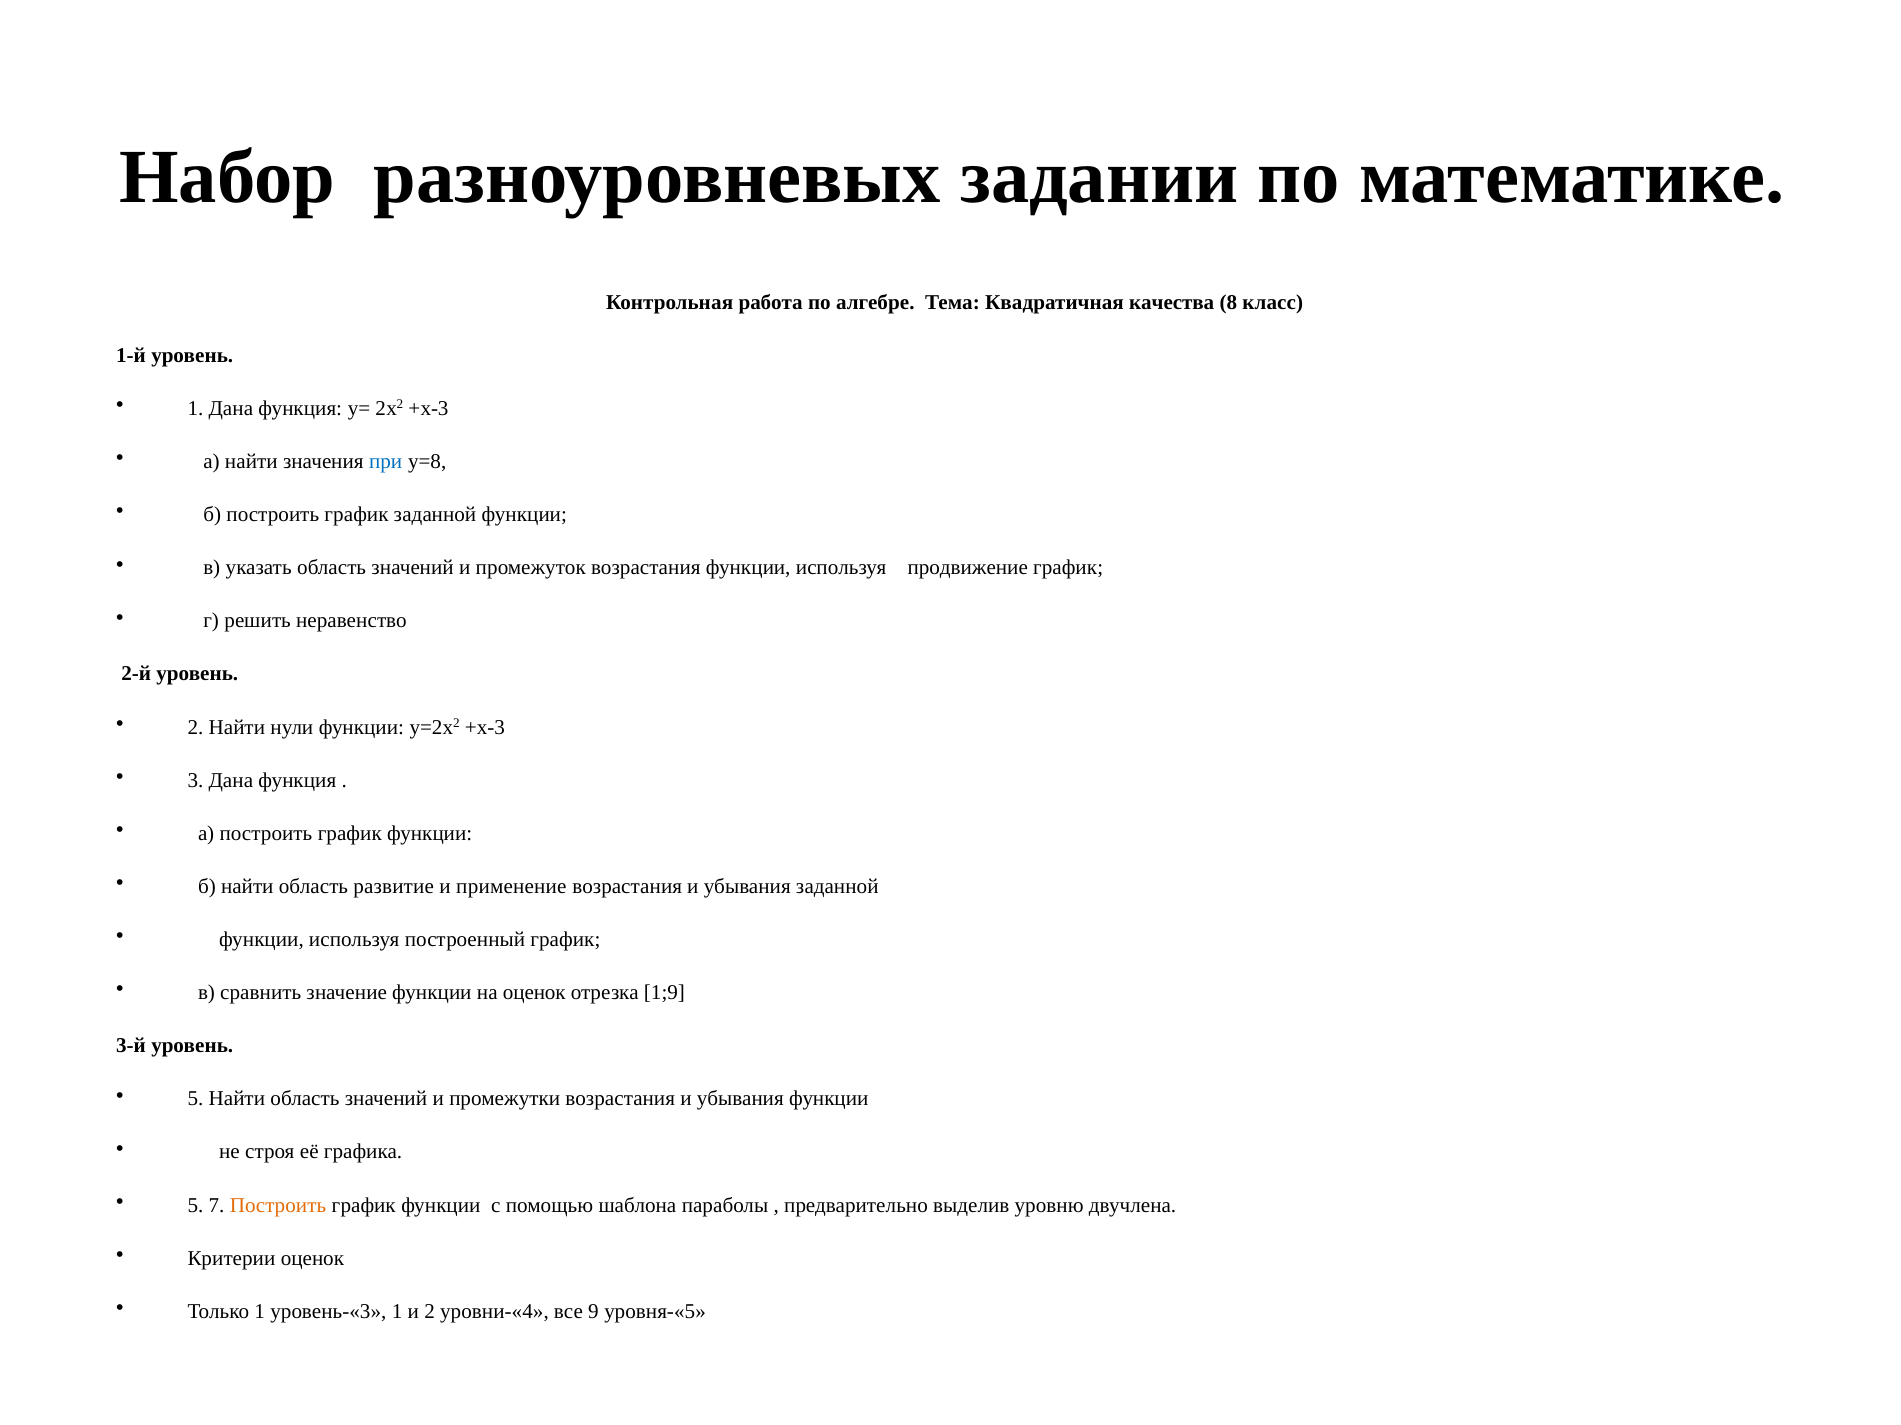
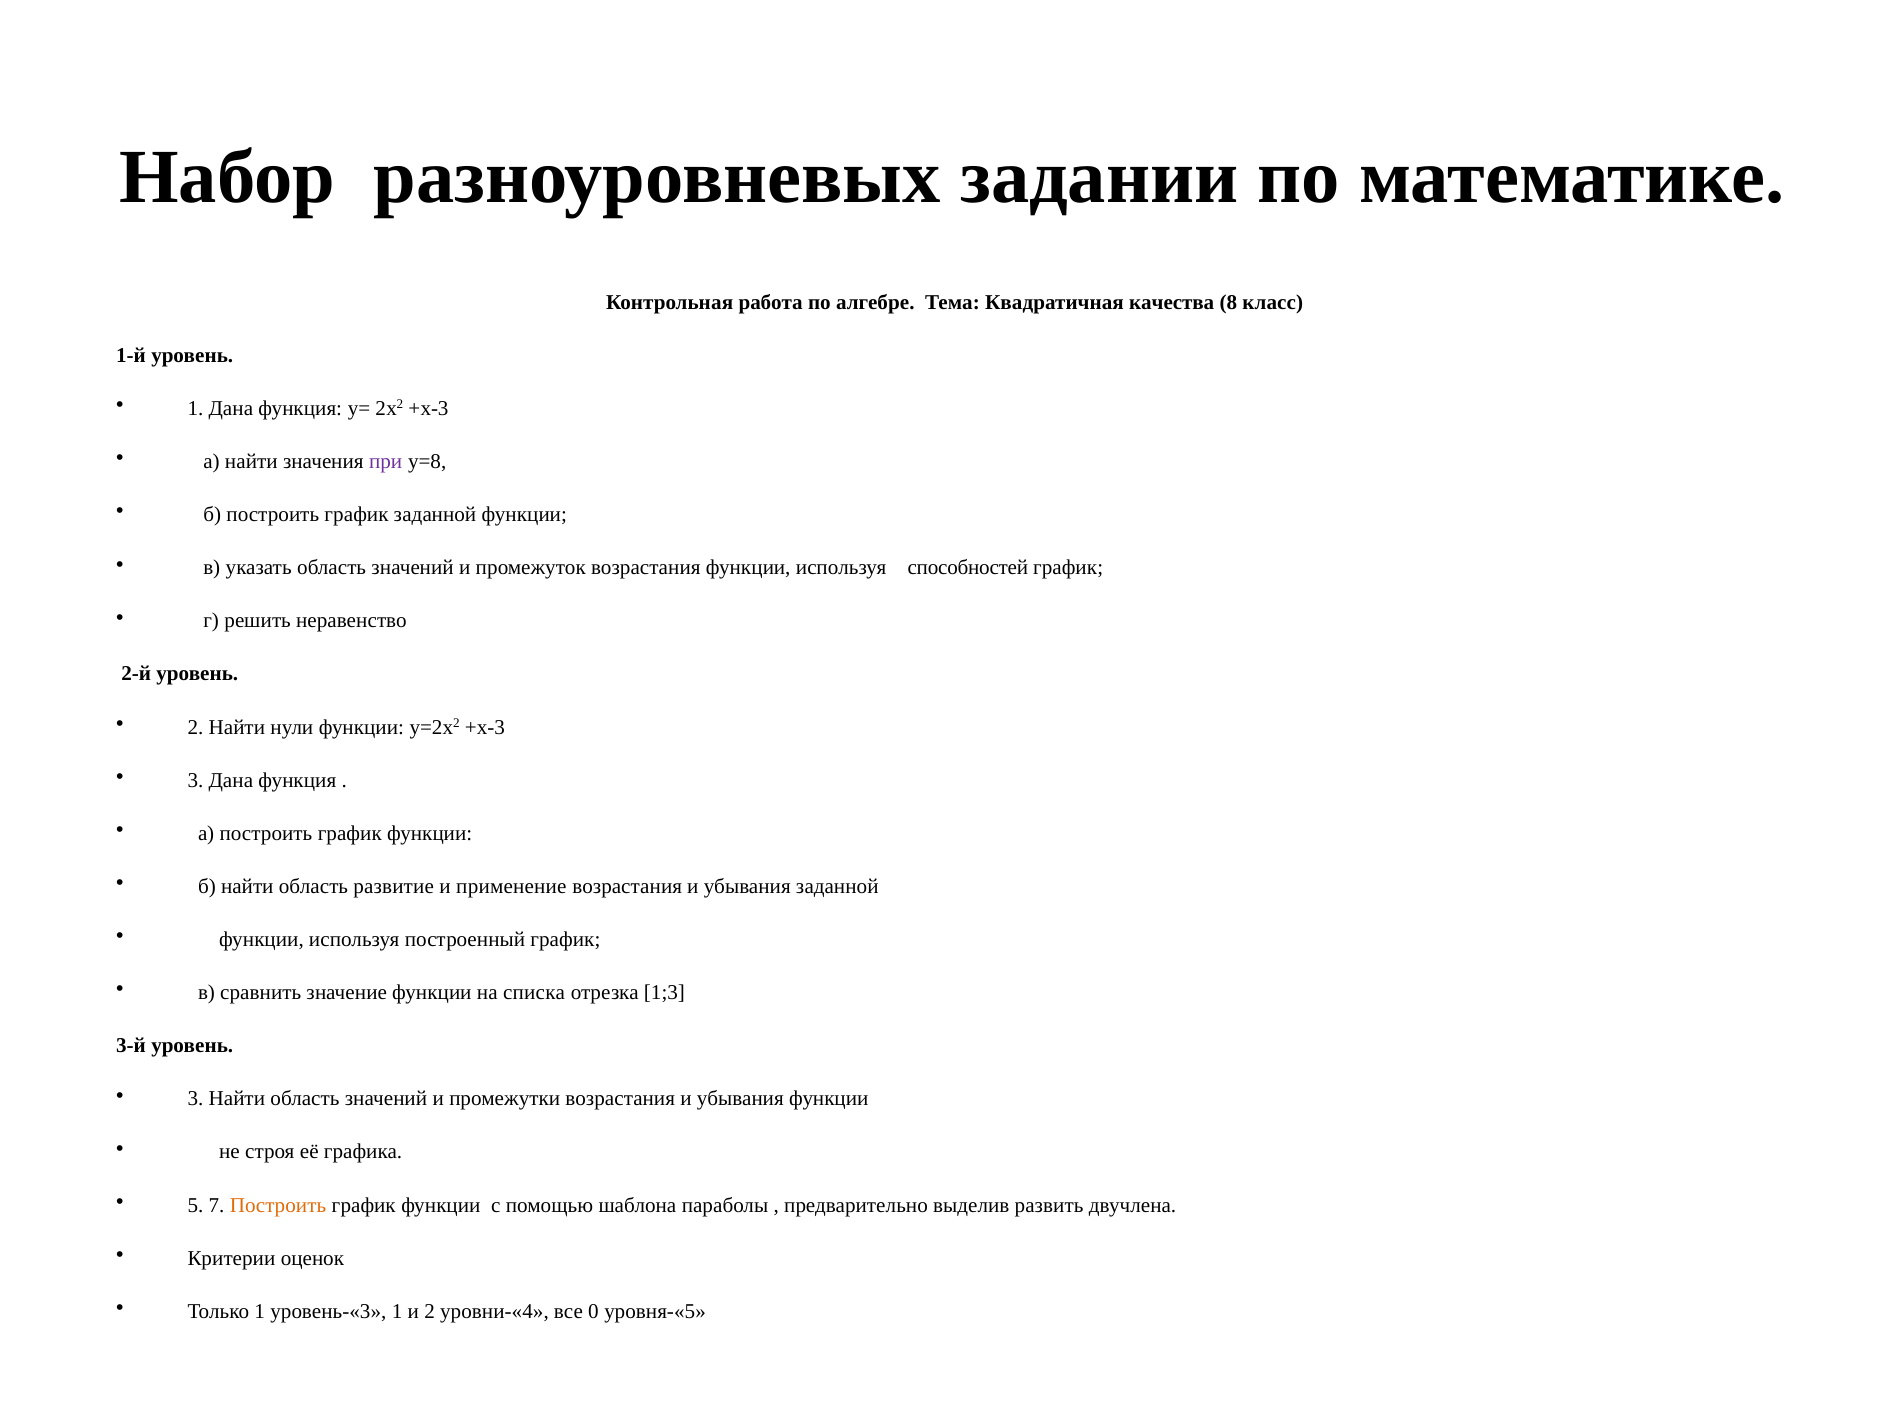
при colour: blue -> purple
продвижение: продвижение -> способностей
на оценок: оценок -> списка
1;9: 1;9 -> 1;3
5 at (195, 1099): 5 -> 3
уровню: уровню -> развить
9: 9 -> 0
